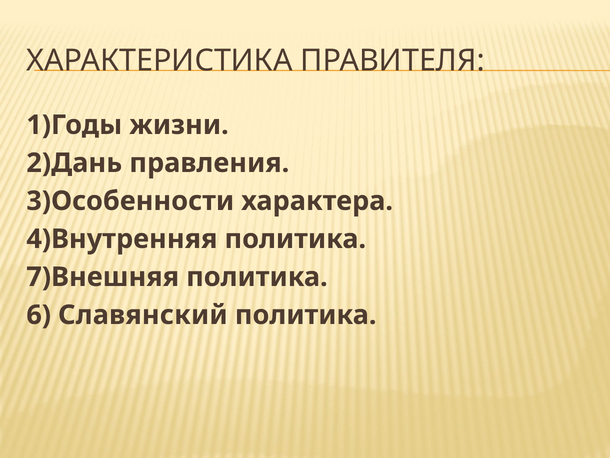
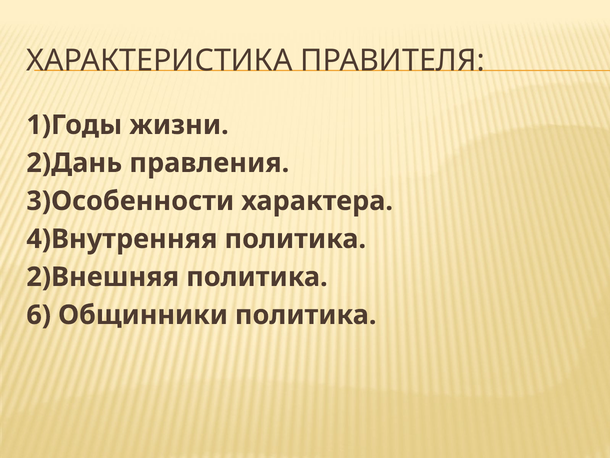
7)Внешняя: 7)Внешняя -> 2)Внешняя
Славянский: Славянский -> Общинники
